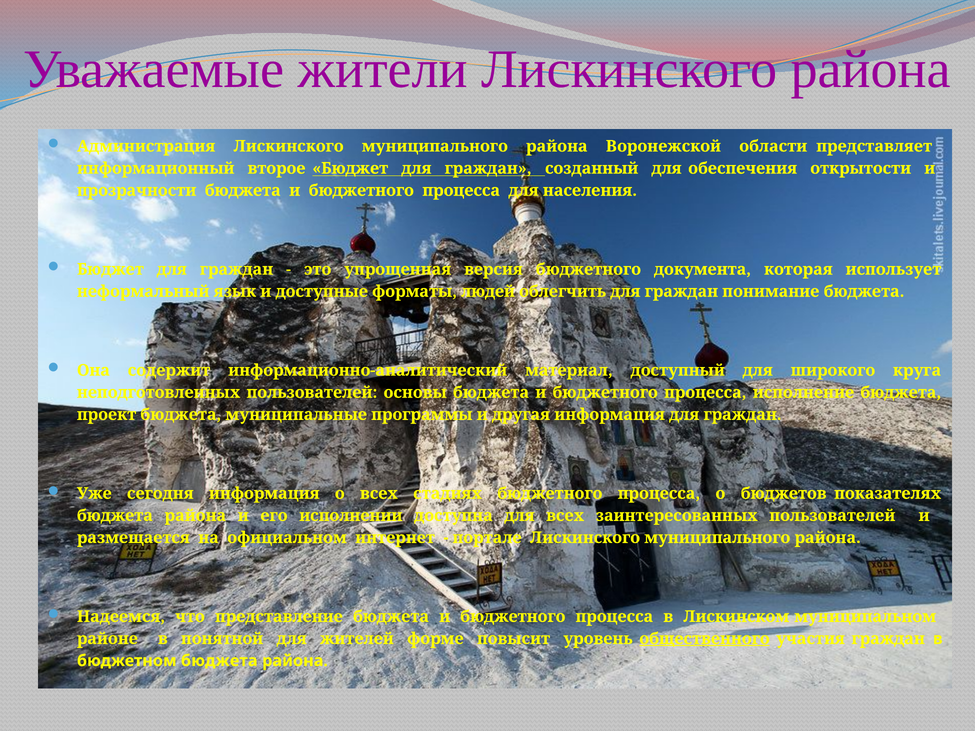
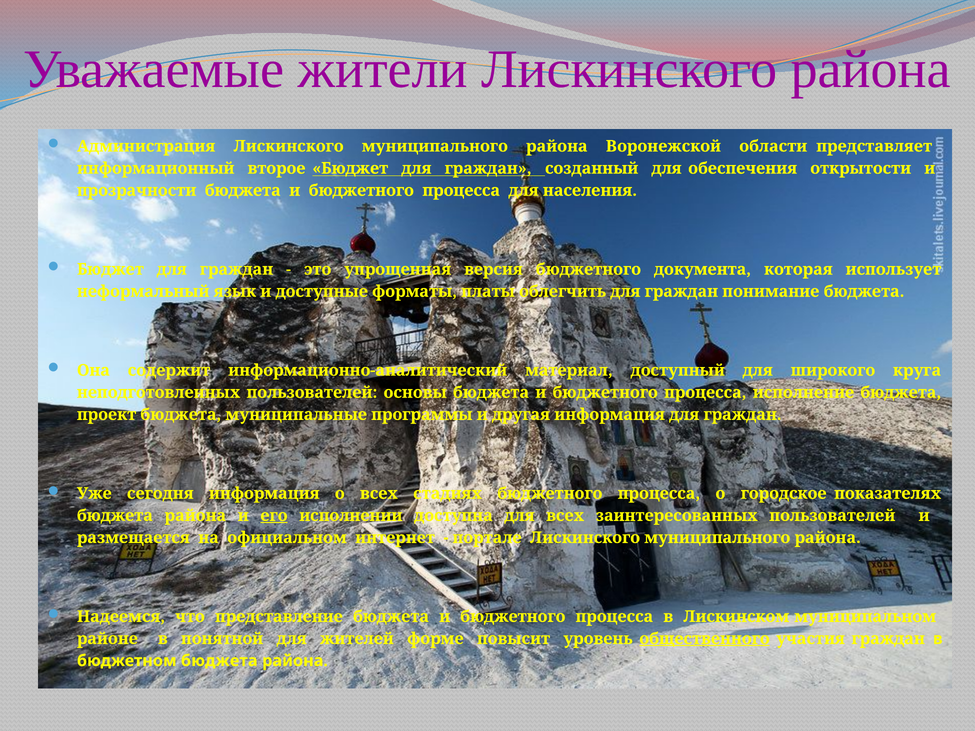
людей: людей -> платы
бюджетов: бюджетов -> городское
его underline: none -> present
